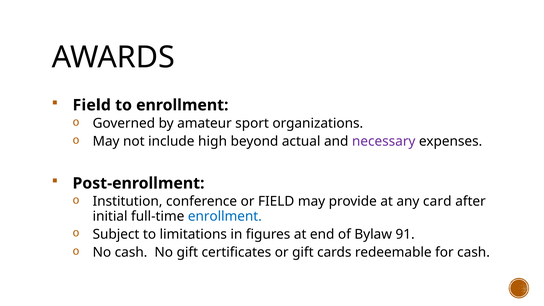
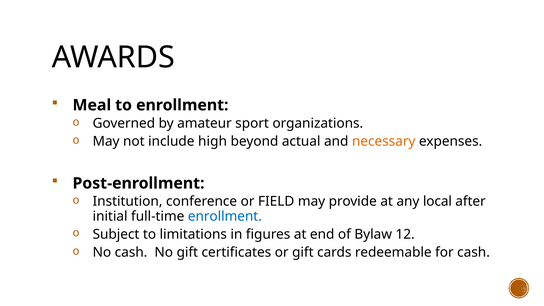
Field at (92, 105): Field -> Meal
necessary colour: purple -> orange
card: card -> local
91: 91 -> 12
